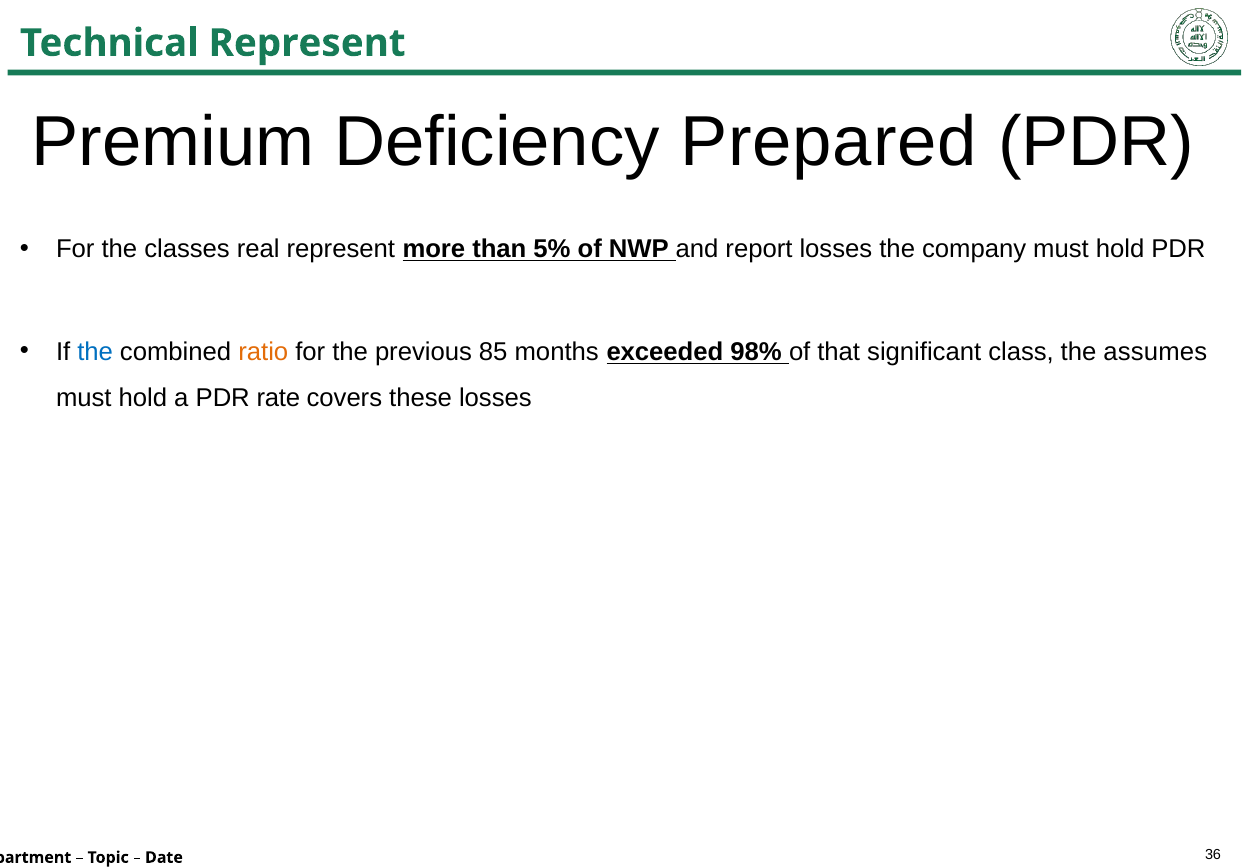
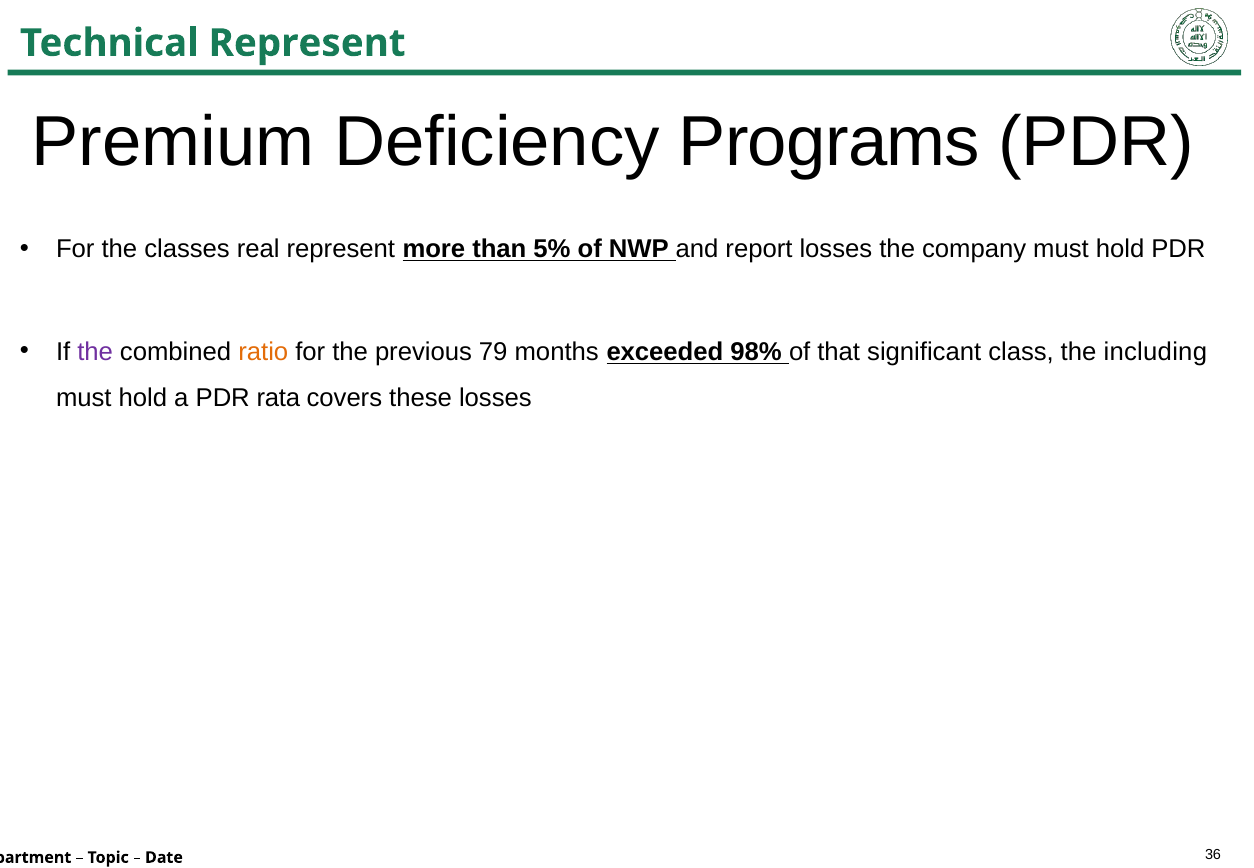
Prepared: Prepared -> Programs
the at (95, 352) colour: blue -> purple
85: 85 -> 79
assumes: assumes -> including
rate: rate -> rata
